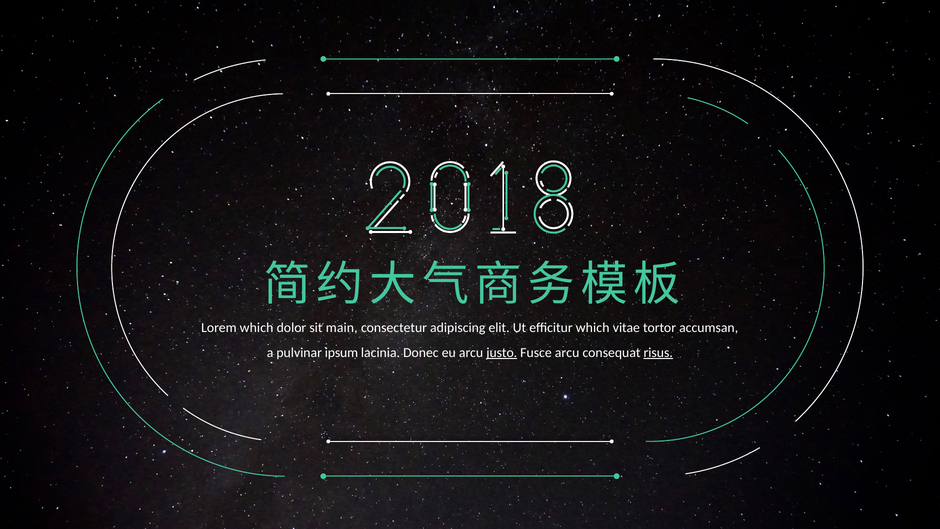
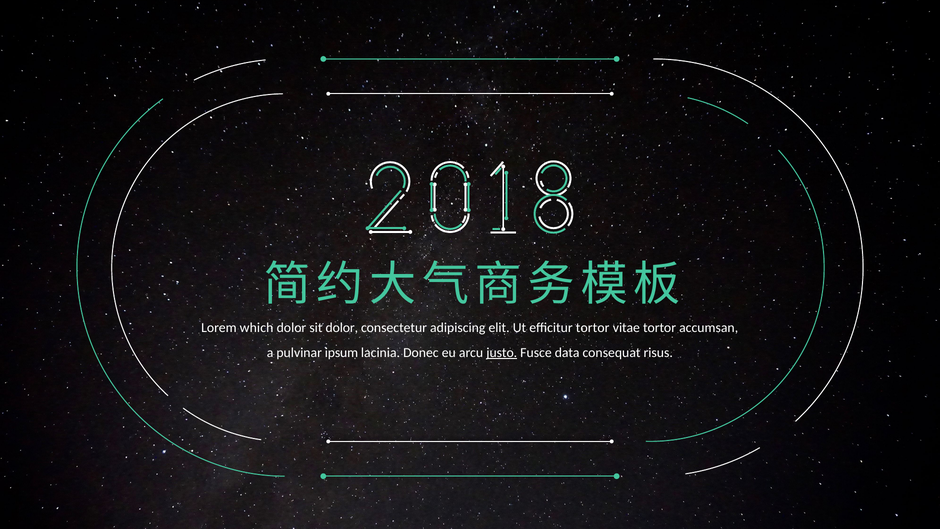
sit main: main -> dolor
efficitur which: which -> tortor
Fusce arcu: arcu -> data
risus underline: present -> none
